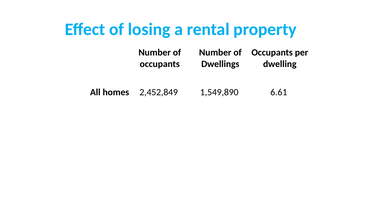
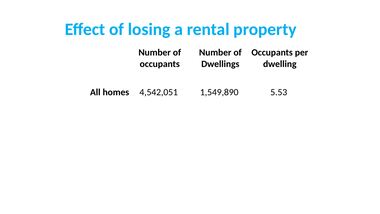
2,452,849: 2,452,849 -> 4,542,051
6.61: 6.61 -> 5.53
